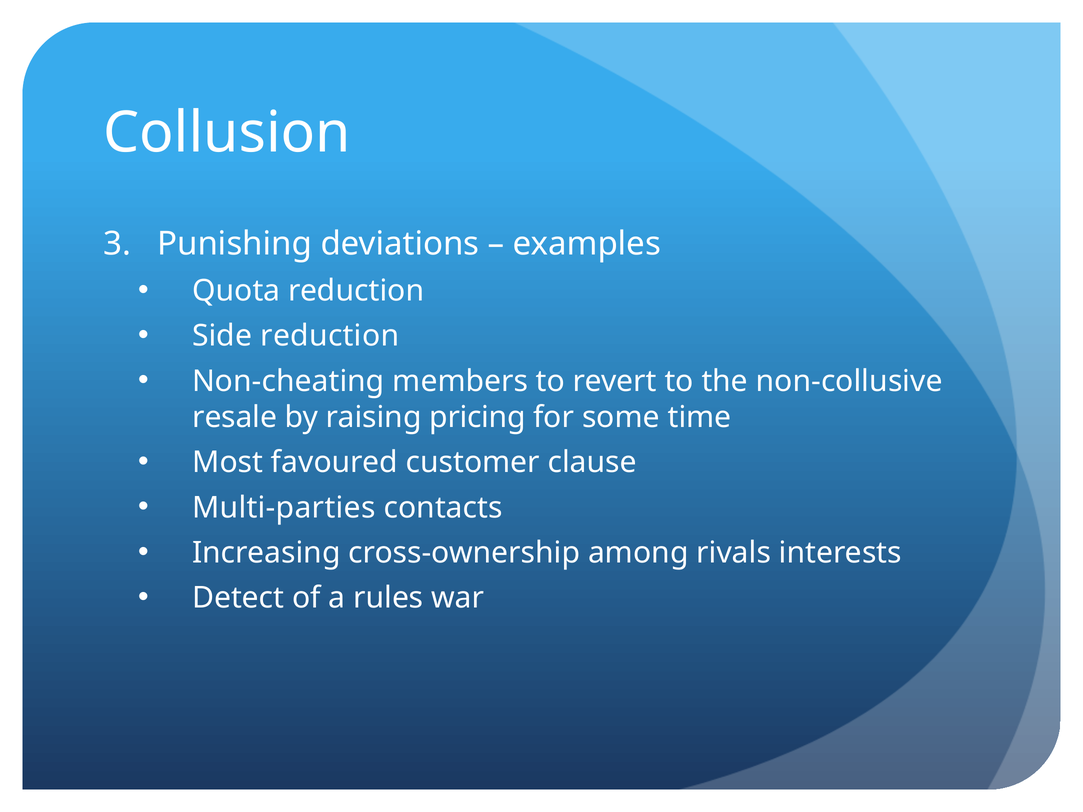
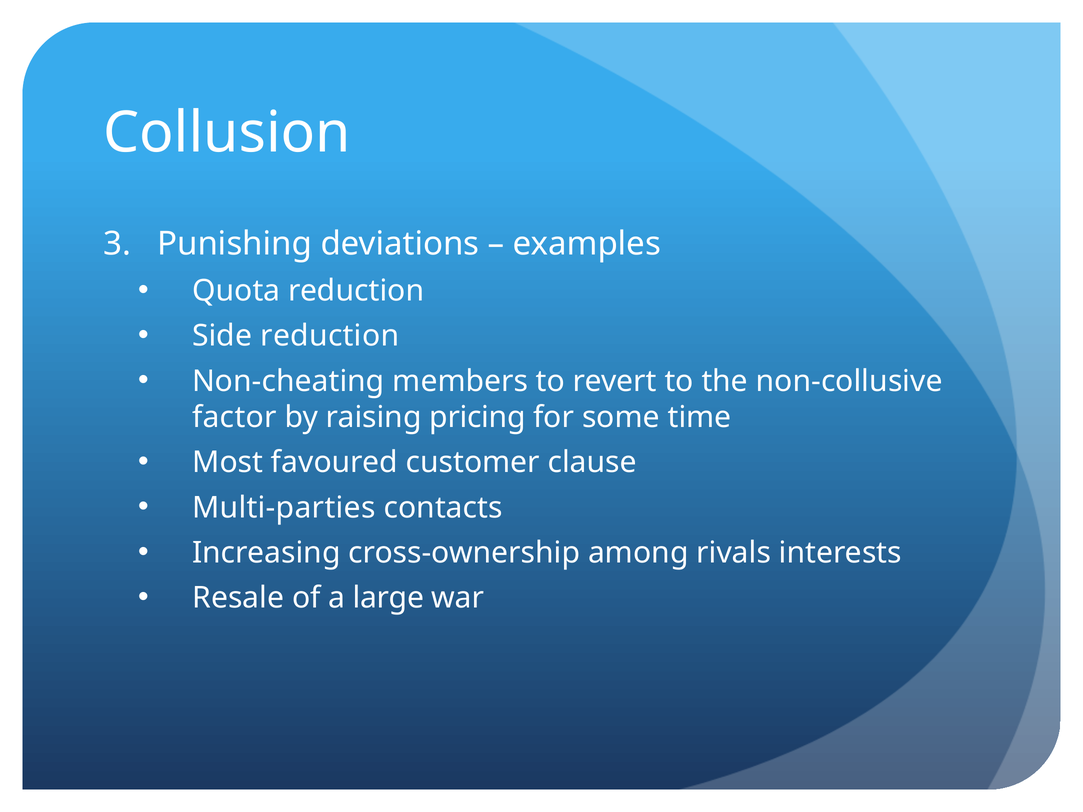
resale: resale -> factor
Detect: Detect -> Resale
rules: rules -> large
